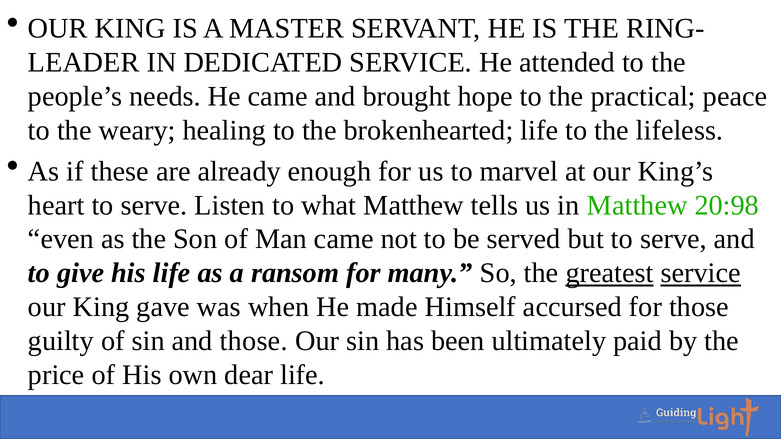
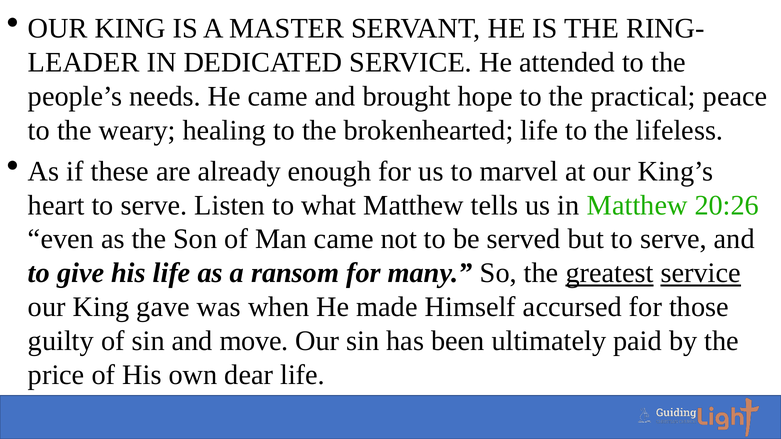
20:98: 20:98 -> 20:26
and those: those -> move
